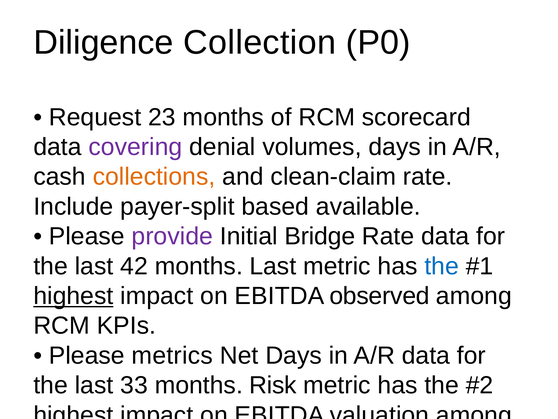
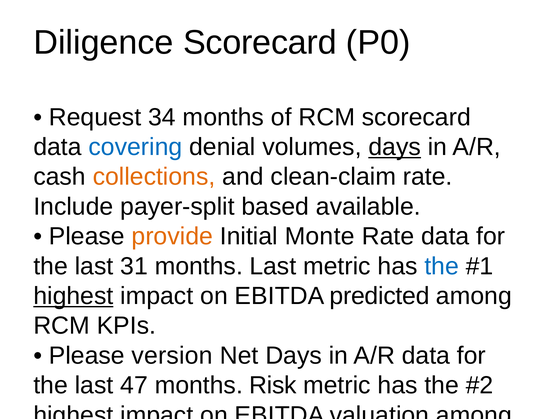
Diligence Collection: Collection -> Scorecard
23: 23 -> 34
covering colour: purple -> blue
days at (395, 147) underline: none -> present
provide at (172, 236) colour: purple -> orange
Bridge: Bridge -> Monte
42: 42 -> 31
observed: observed -> predicted
metrics: metrics -> version
33: 33 -> 47
